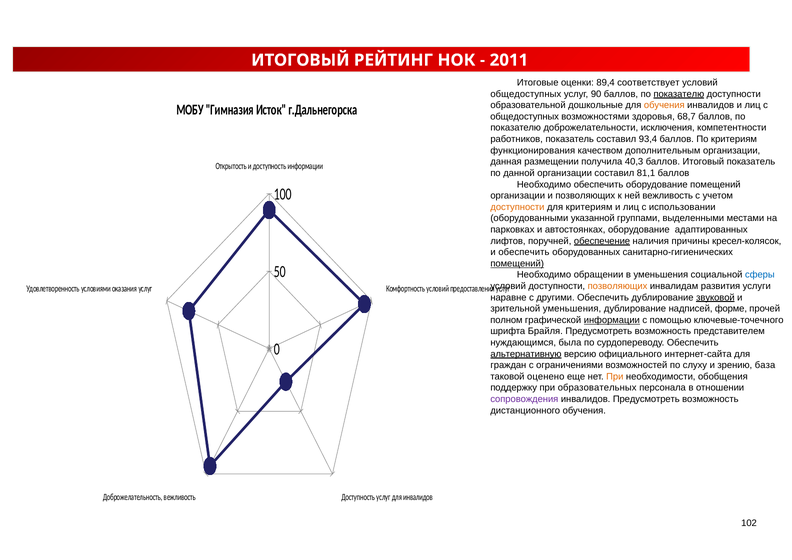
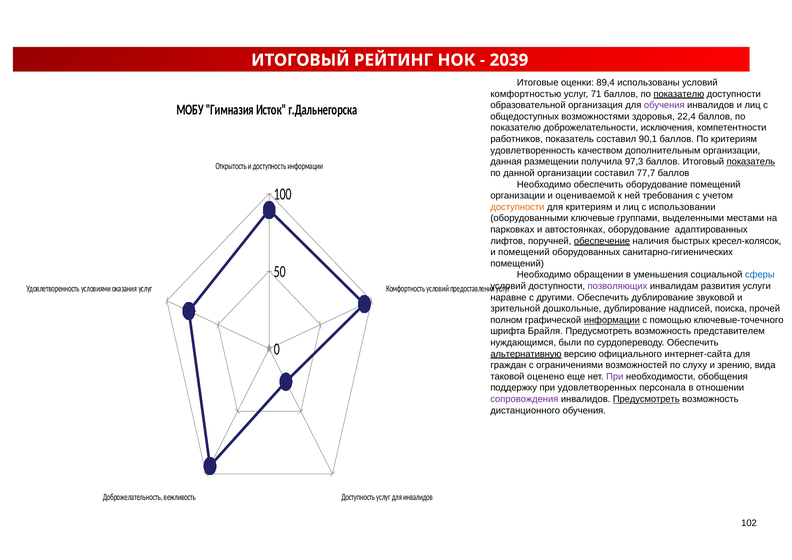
2011: 2011 -> 2039
соответствует: соответствует -> использованы
общедоступных at (526, 94): общедоступных -> комфортностью
90: 90 -> 71
дошкольные: дошкольные -> организация
обучения at (664, 105) colour: orange -> purple
68,7: 68,7 -> 22,4
93,4: 93,4 -> 90,1
функционирования at (533, 151): функционирования -> удовлетворенность
40,3: 40,3 -> 97,3
показатель at (751, 162) underline: none -> present
81,1: 81,1 -> 77,7
и позволяющих: позволяющих -> оцениваемой
ней вежливость: вежливость -> требования
указанной: указанной -> ключевые
причины: причины -> быстрых
и обеспечить: обеспечить -> помещений
помещений at (517, 264) underline: present -> none
позволяющих at (618, 286) colour: orange -> purple
звуковой underline: present -> none
зрительной уменьшения: уменьшения -> дошкольные
форме: форме -> поиска
была: была -> были
база: база -> вида
При at (615, 377) colour: orange -> purple
образовательных: образовательных -> удовлетворенных
Предусмотреть at (646, 399) underline: none -> present
